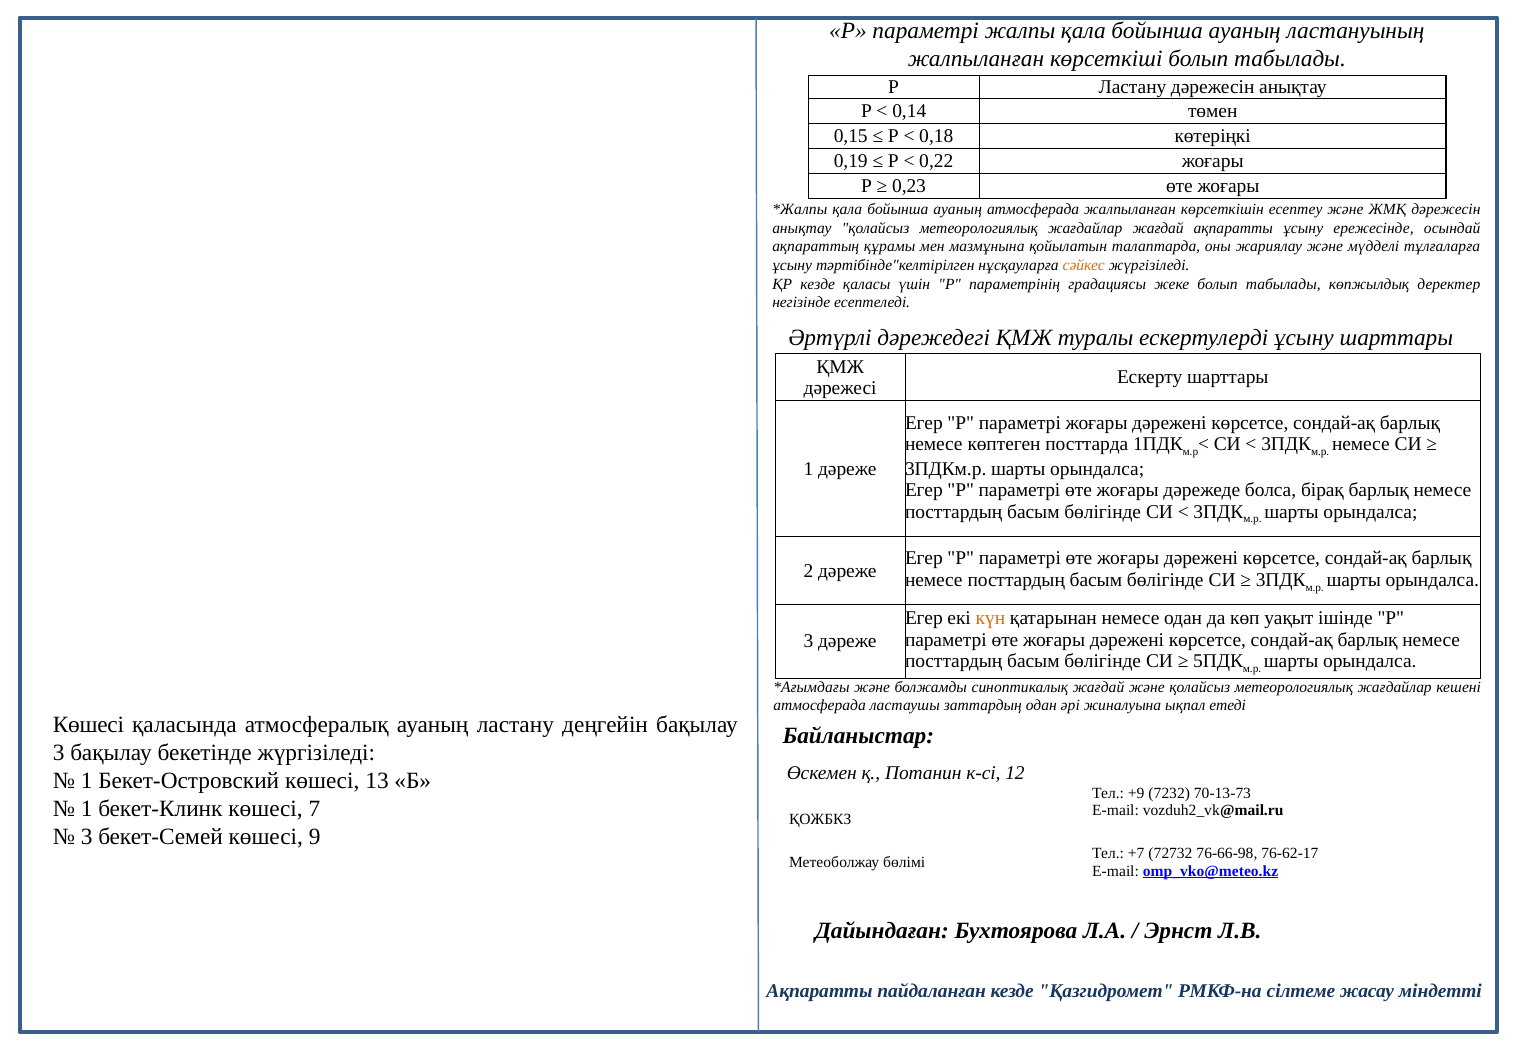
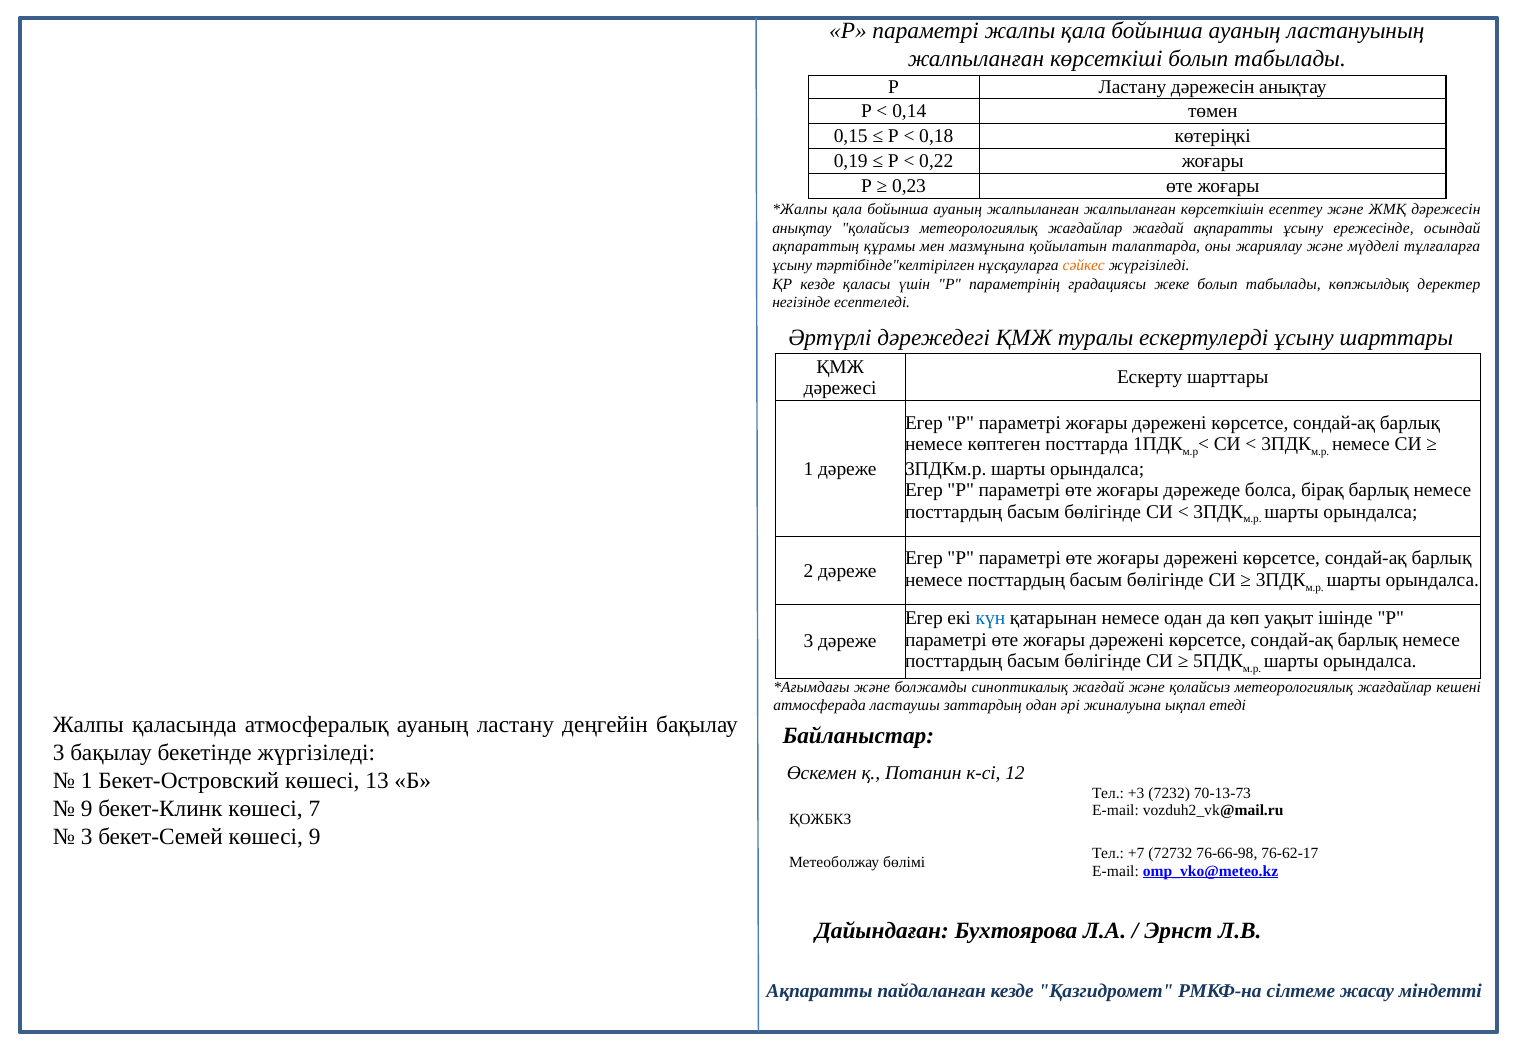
ауаның атмосферада: атмосферада -> жалпыланған
күн colour: orange -> blue
Көшесі at (88, 725): Көшесі -> Жалпы
+9: +9 -> +3
1 at (87, 809): 1 -> 9
